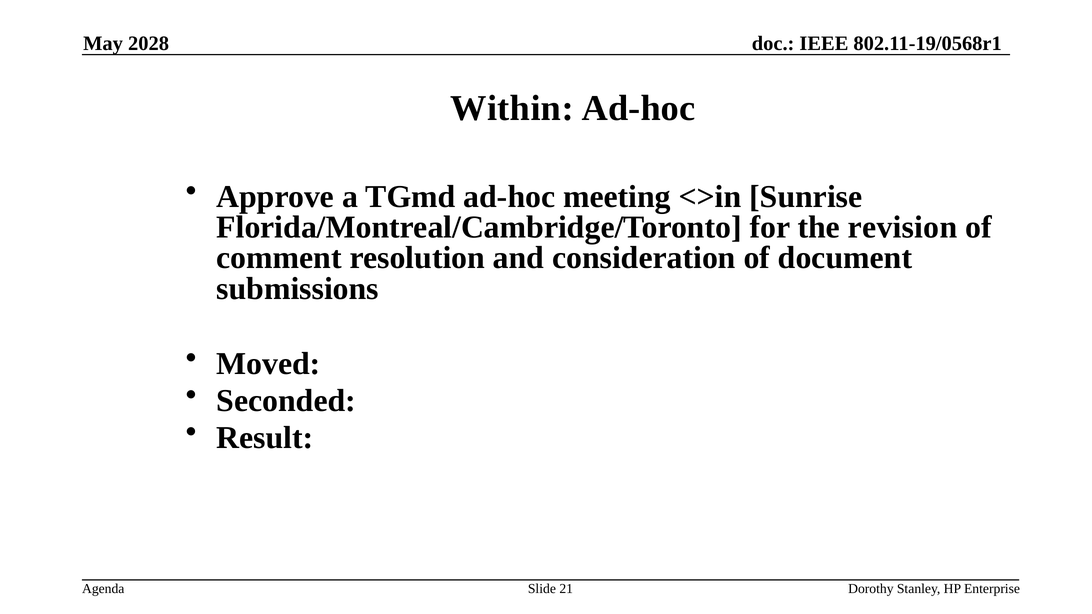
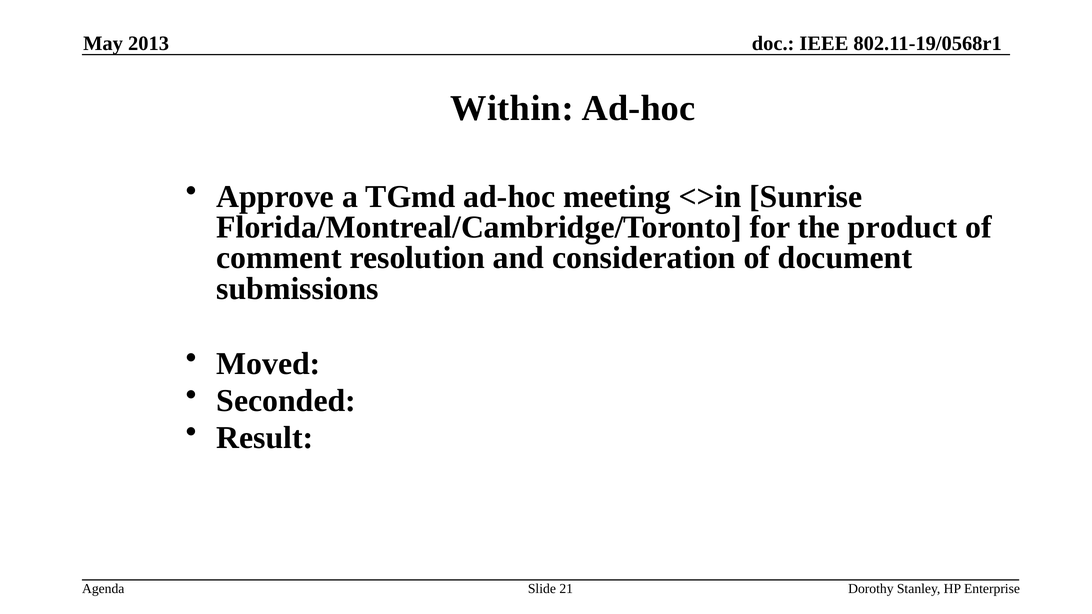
2028: 2028 -> 2013
revision: revision -> product
